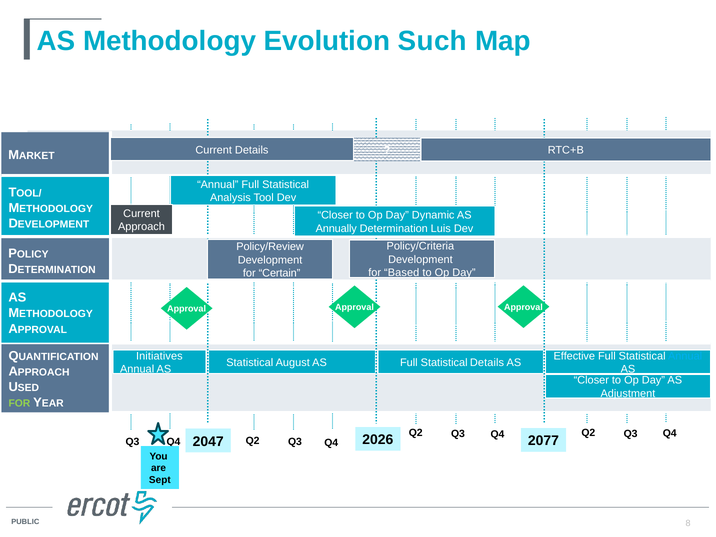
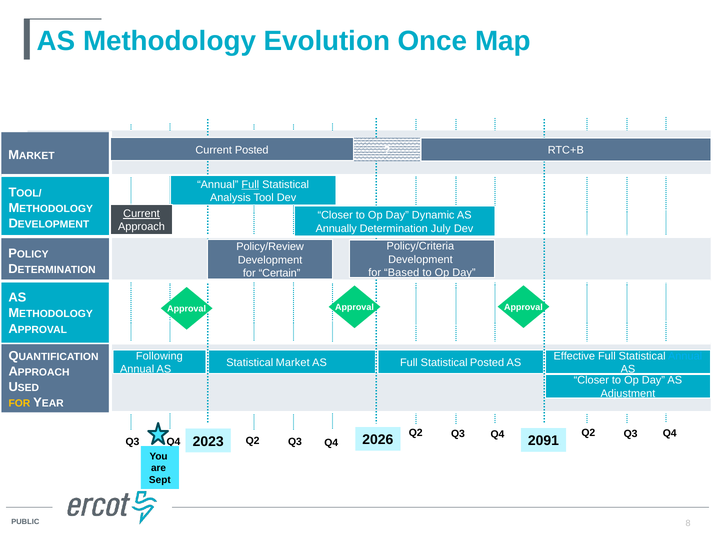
Such: Such -> Once
Current Details: Details -> Posted
Full at (250, 184) underline: none -> present
Current at (142, 214) underline: none -> present
Luis: Luis -> July
Initiatives: Initiatives -> Following
August: August -> Market
Statistical Details: Details -> Posted
FOR at (19, 403) colour: light green -> yellow
2047: 2047 -> 2023
2077: 2077 -> 2091
